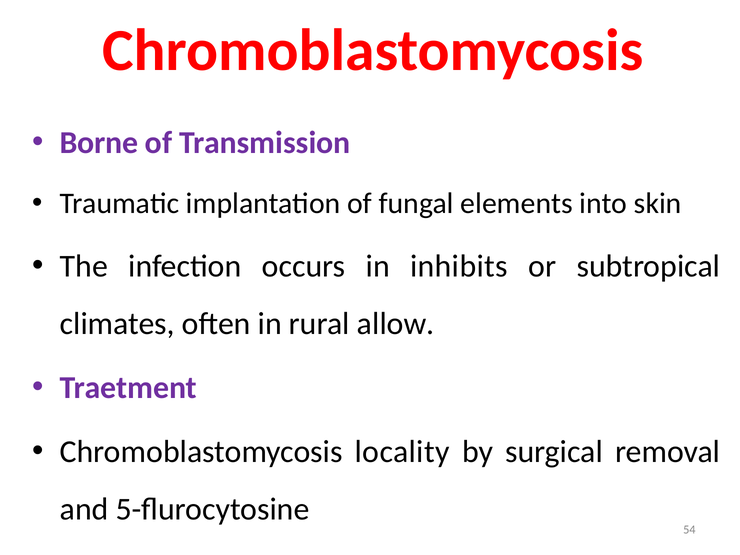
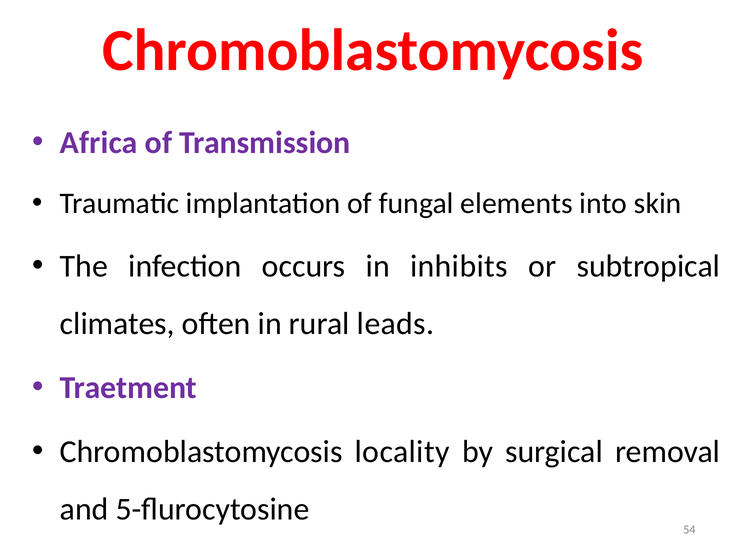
Borne: Borne -> Africa
allow: allow -> leads
